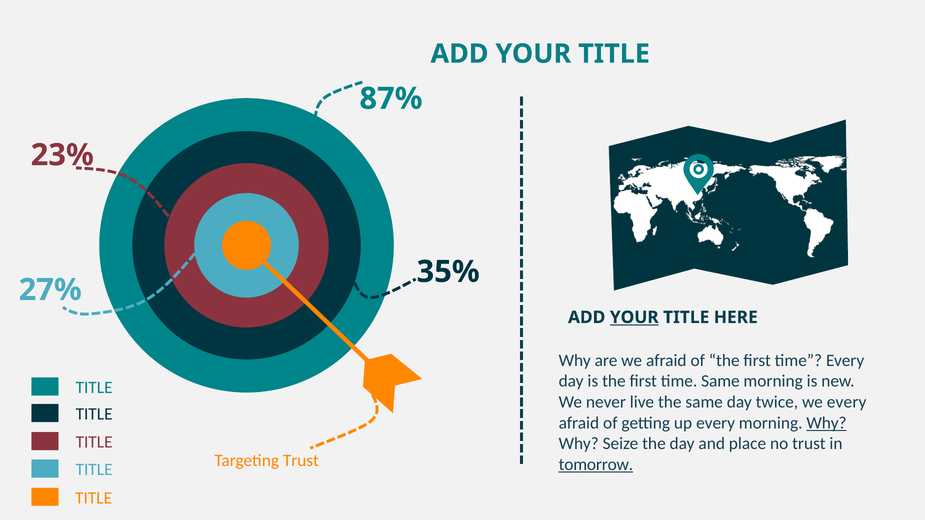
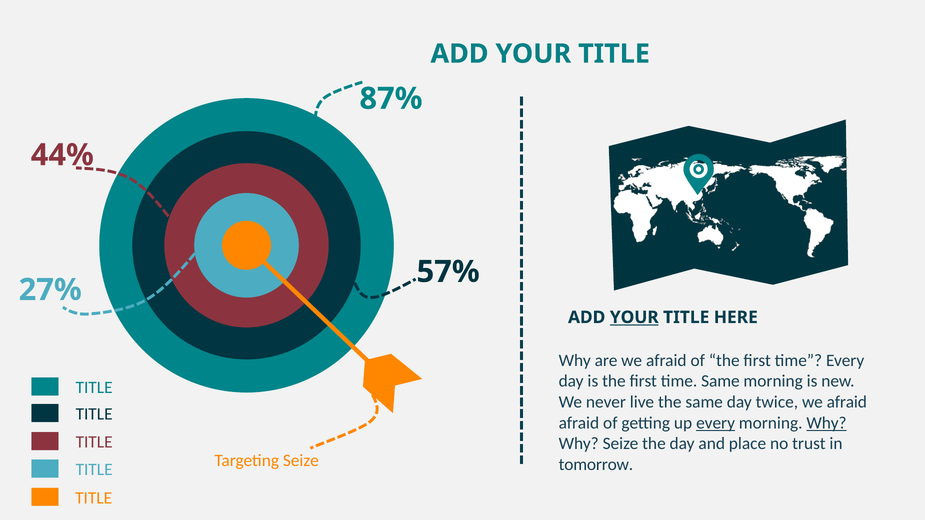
23%: 23% -> 44%
35%: 35% -> 57%
twice we every: every -> afraid
every at (716, 423) underline: none -> present
Targeting Trust: Trust -> Seize
tomorrow underline: present -> none
